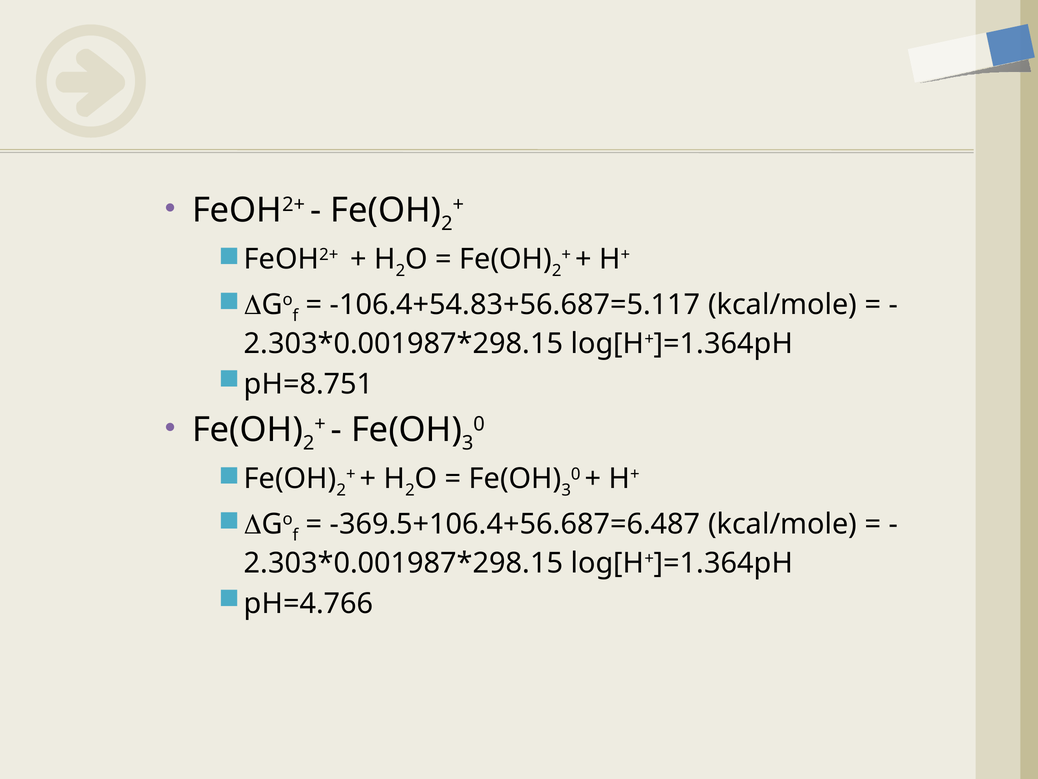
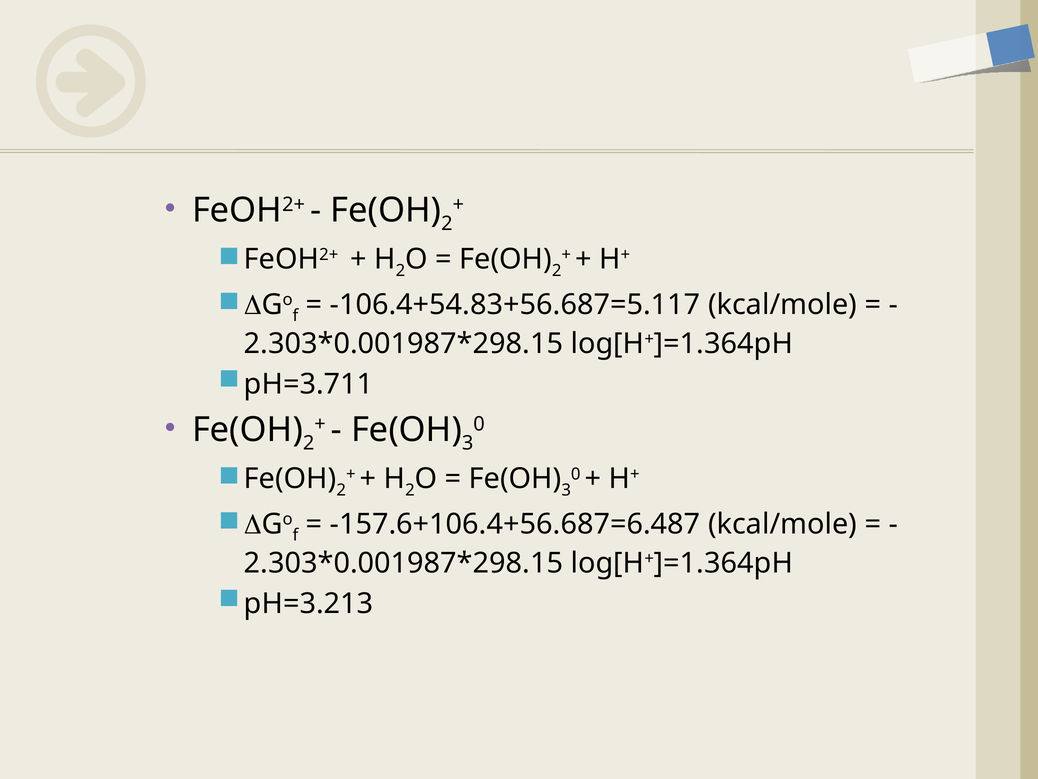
pH=8.751: pH=8.751 -> pH=3.711
-369.5+106.4+56.687=6.487: -369.5+106.4+56.687=6.487 -> -157.6+106.4+56.687=6.487
pH=4.766: pH=4.766 -> pH=3.213
